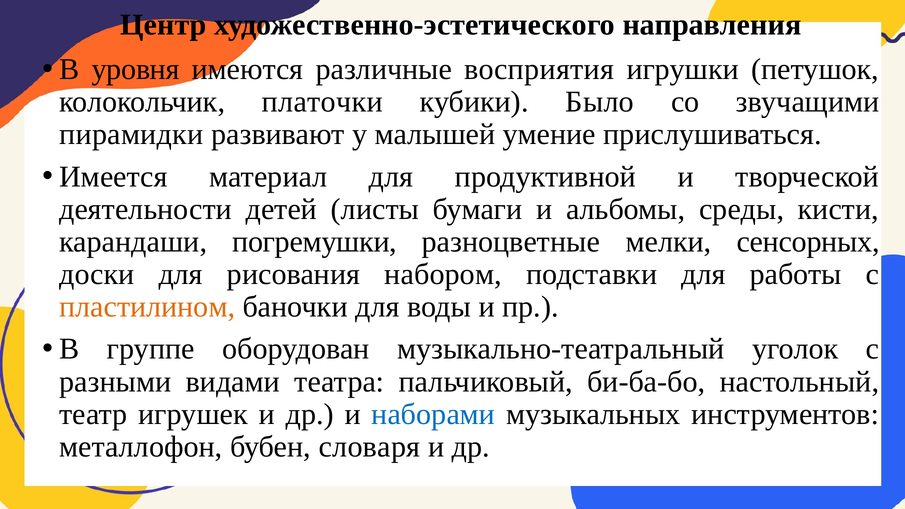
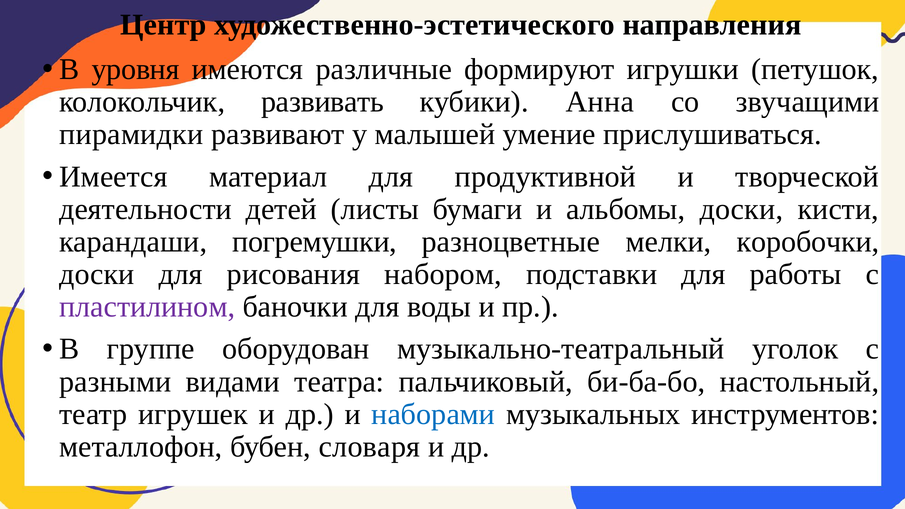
восприятия: восприятия -> формируют
платочки: платочки -> развивать
Было: Было -> Анна
альбомы среды: среды -> доски
сенсорных: сенсорных -> коробочки
пластилином colour: orange -> purple
